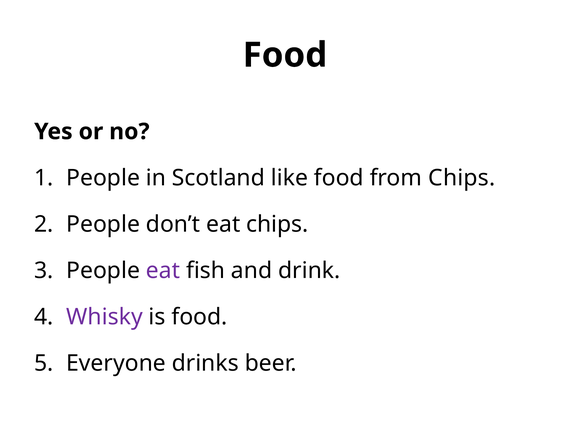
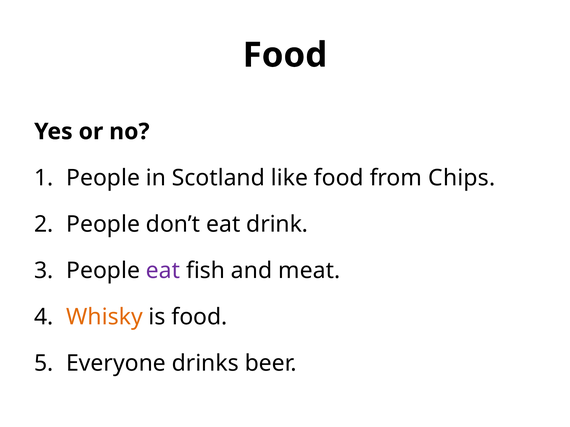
eat chips: chips -> drink
drink: drink -> meat
Whisky colour: purple -> orange
